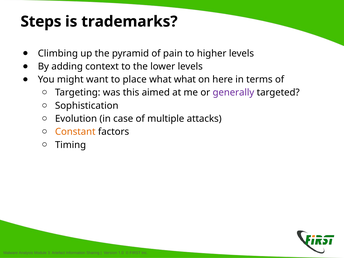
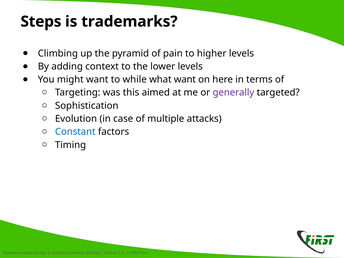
place: place -> while
what what: what -> want
Constant colour: orange -> blue
